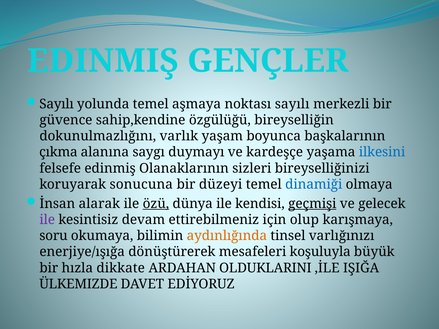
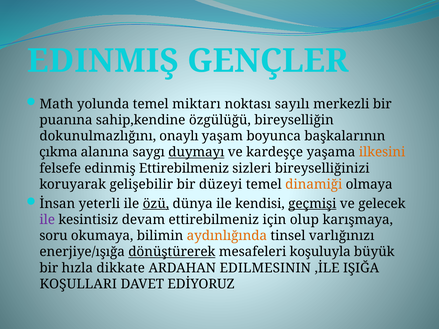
Sayılı at (57, 104): Sayılı -> Math
aşmaya: aşmaya -> miktarı
güvence: güvence -> puanına
varlık: varlık -> onaylı
duymayı underline: none -> present
ilkesini colour: blue -> orange
edinmiş Olanaklarının: Olanaklarının -> Ettirebilmeniz
sonucuna: sonucuna -> gelişebilir
dinamiği colour: blue -> orange
alarak: alarak -> yeterli
dönüştürerek underline: none -> present
OLDUKLARINI: OLDUKLARINI -> EDILMESININ
ÜLKEMIZDE: ÜLKEMIZDE -> KOŞULLARI
